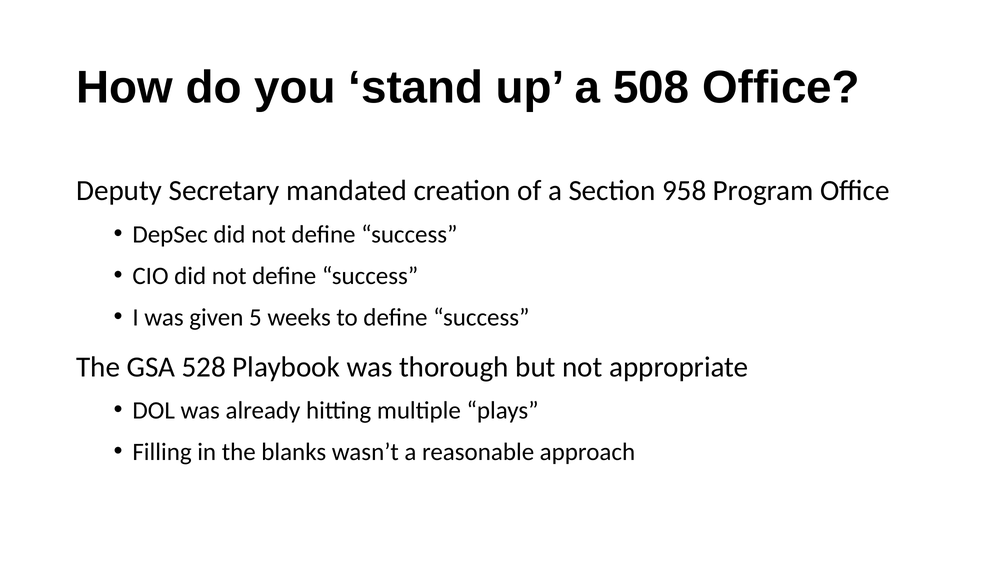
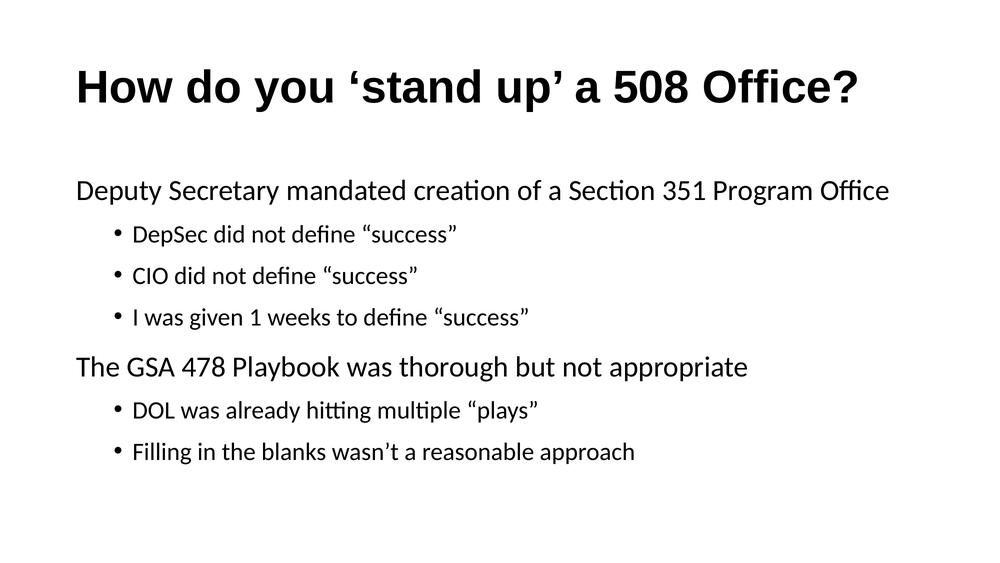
958: 958 -> 351
5: 5 -> 1
528: 528 -> 478
